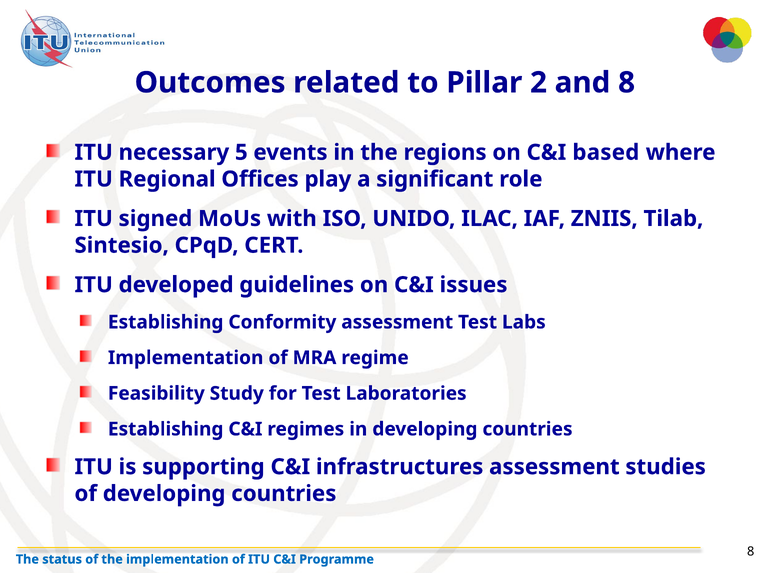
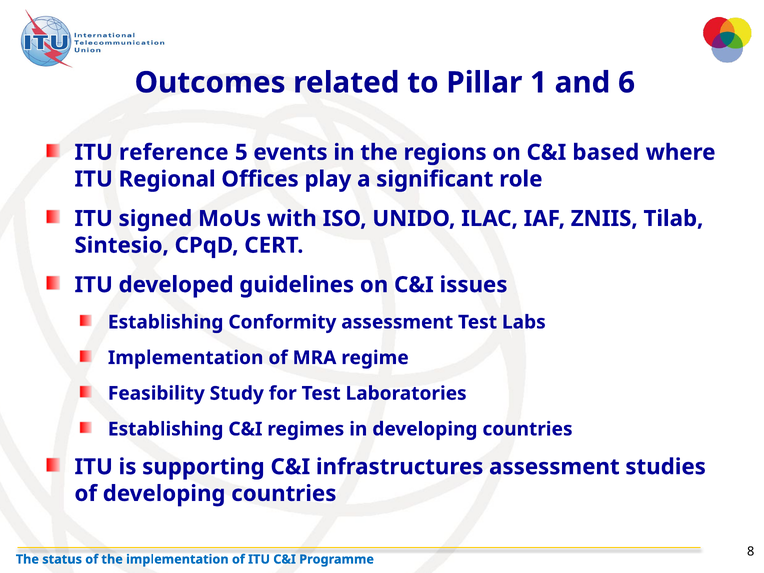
2: 2 -> 1
and 8: 8 -> 6
necessary: necessary -> reference
